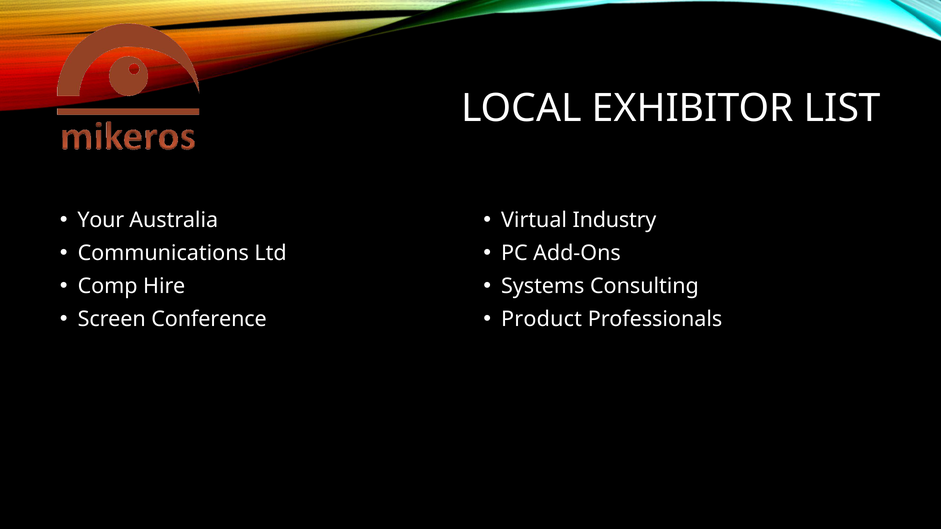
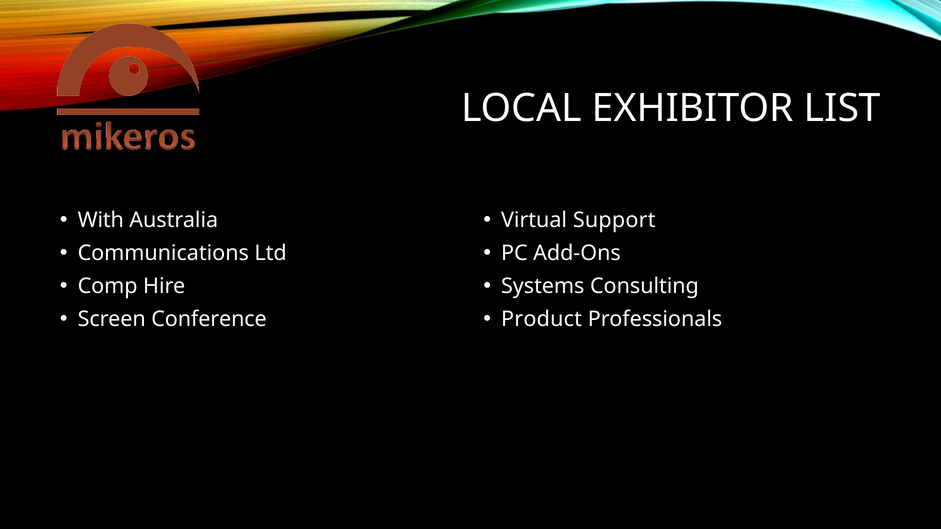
Your: Your -> With
Industry: Industry -> Support
